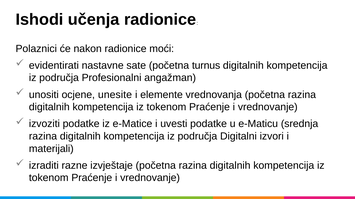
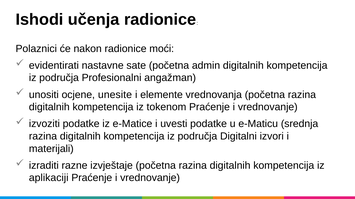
turnus: turnus -> admin
tokenom at (49, 178): tokenom -> aplikaciji
